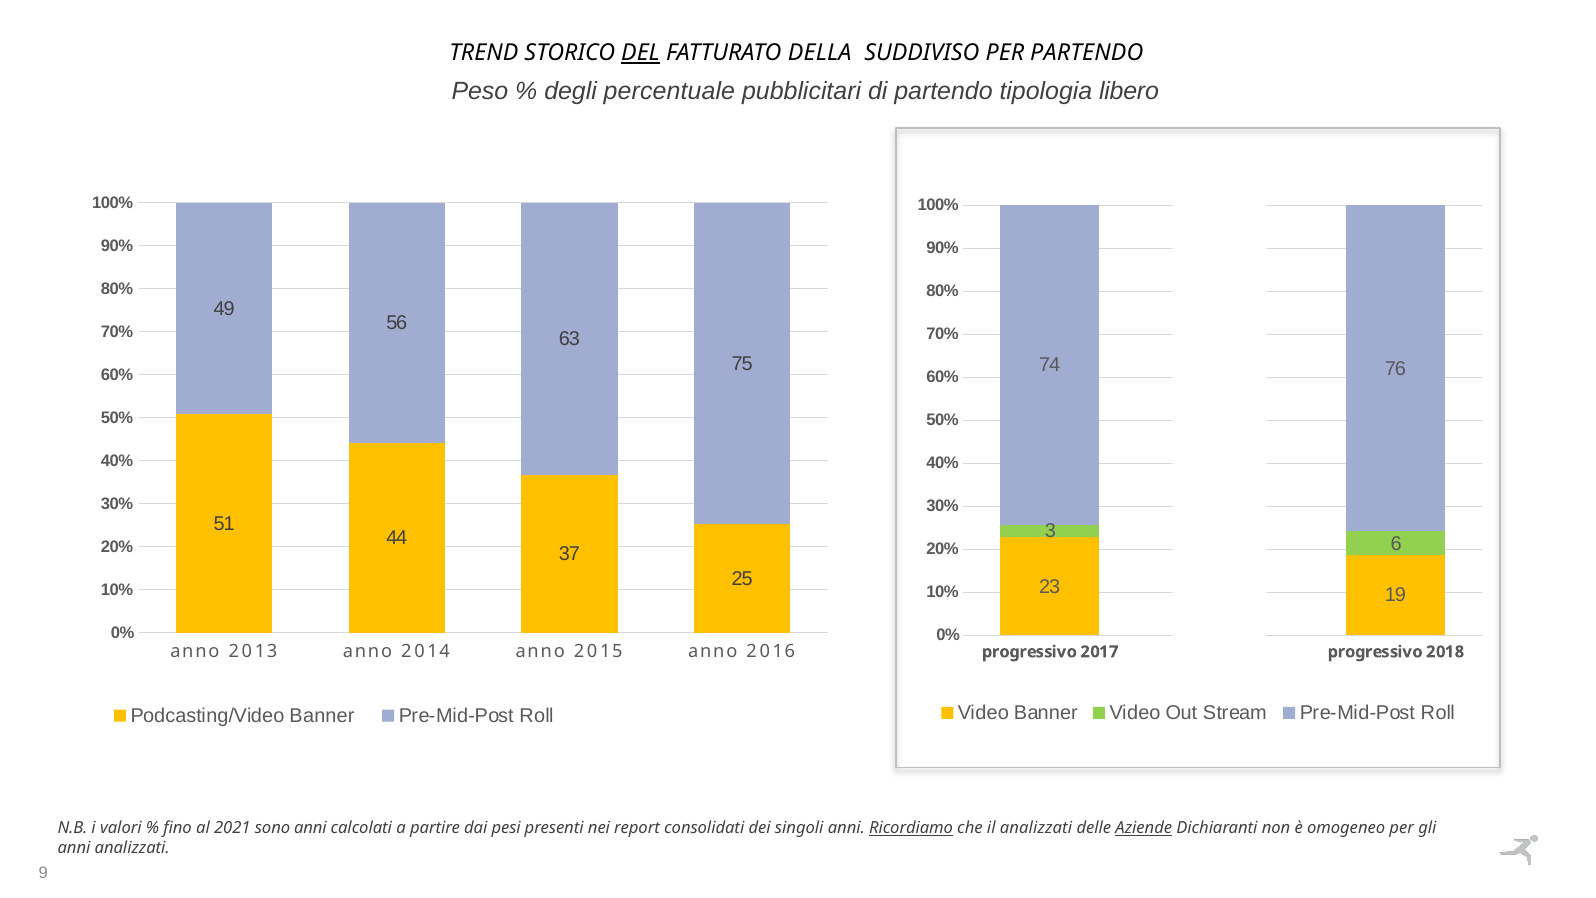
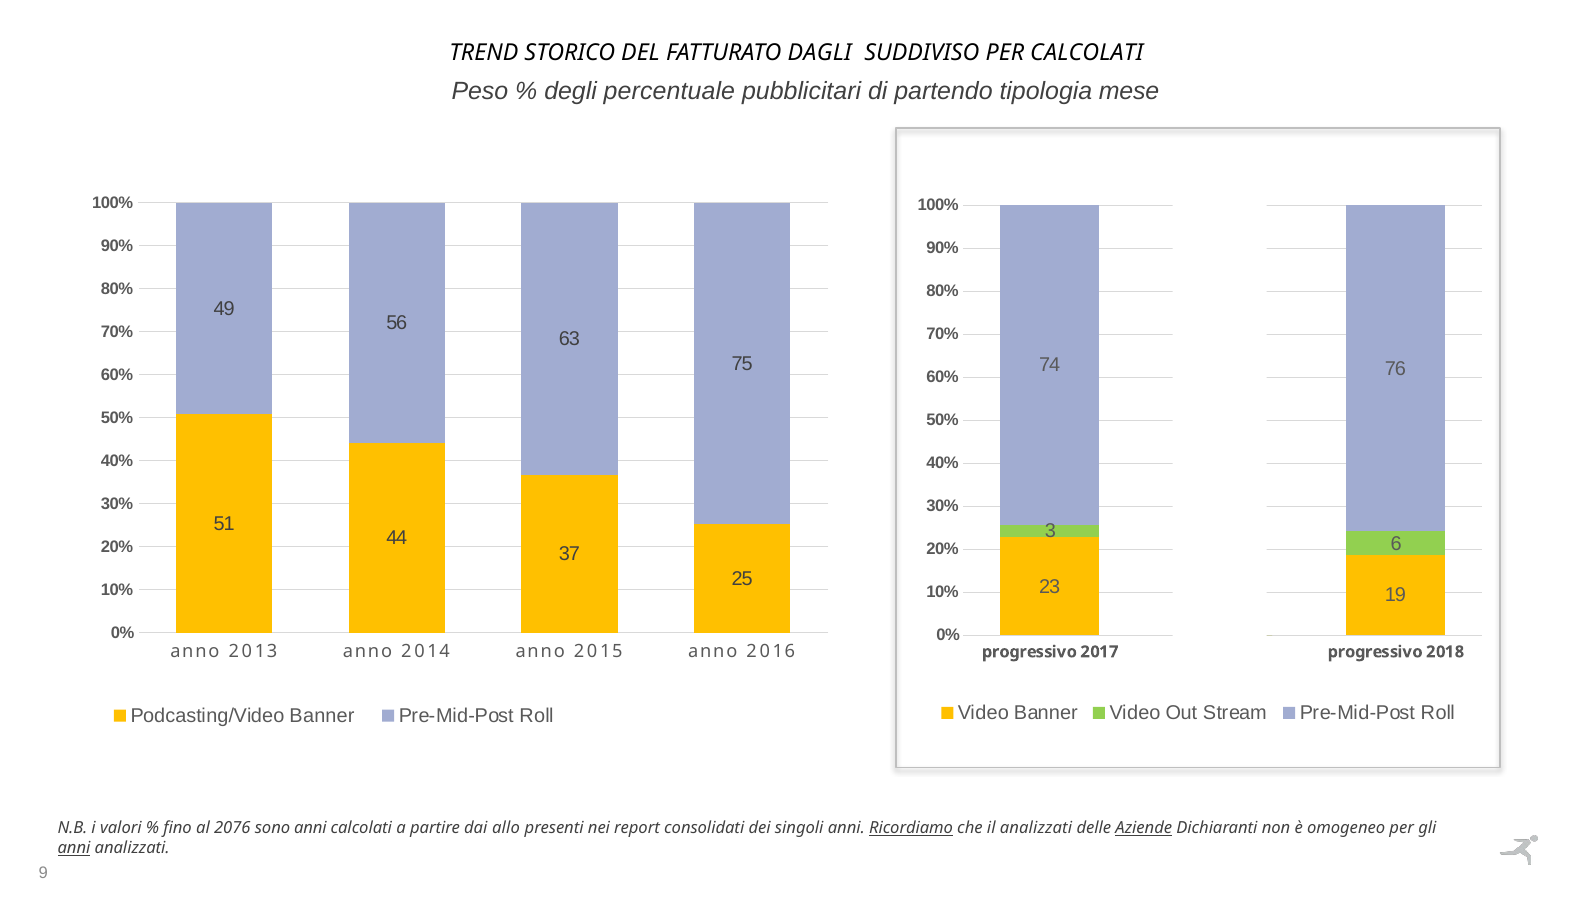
DEL underline: present -> none
DELLA: DELLA -> DAGLI
PER PARTENDO: PARTENDO -> CALCOLATI
libero: libero -> mese
2021: 2021 -> 2076
pesi: pesi -> allo
anni at (74, 848) underline: none -> present
